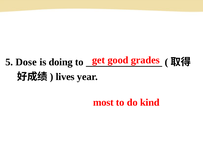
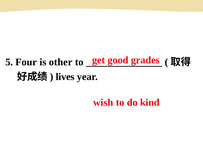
Dose: Dose -> Four
doing: doing -> other
most: most -> wish
